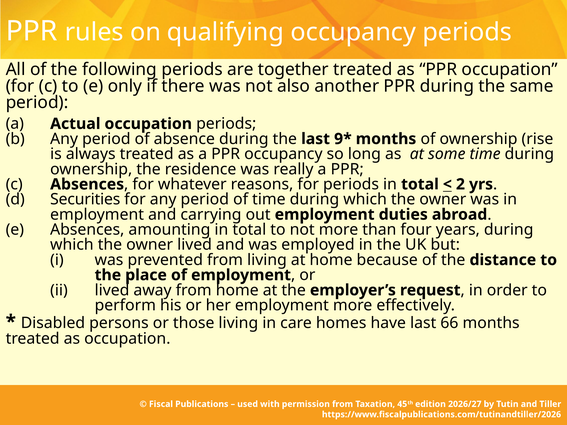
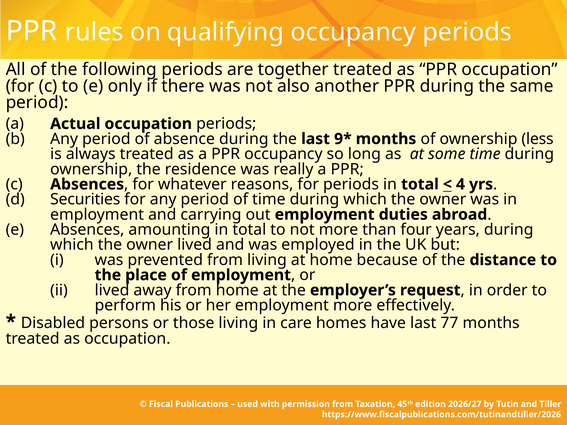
rise: rise -> less
2: 2 -> 4
66: 66 -> 77
